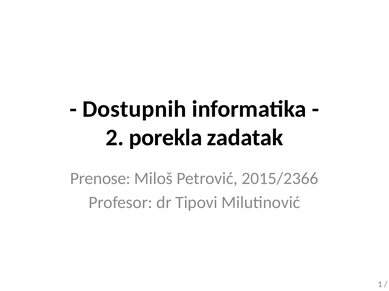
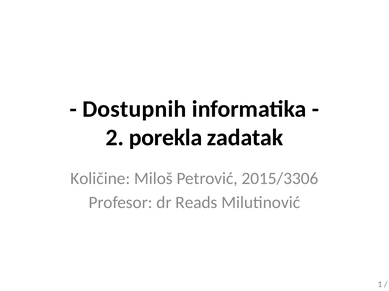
Prenose: Prenose -> Količine
2015/2366: 2015/2366 -> 2015/3306
Tipovi: Tipovi -> Reads
